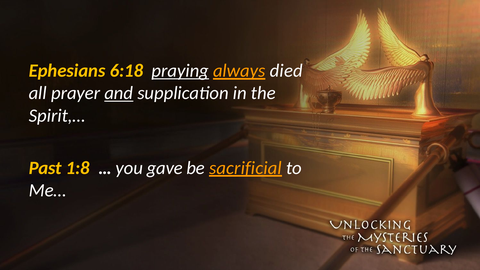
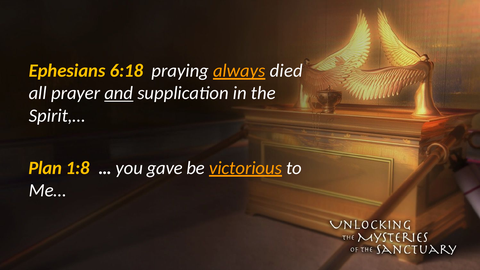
praying underline: present -> none
Past: Past -> Plan
sacrificial: sacrificial -> victorious
